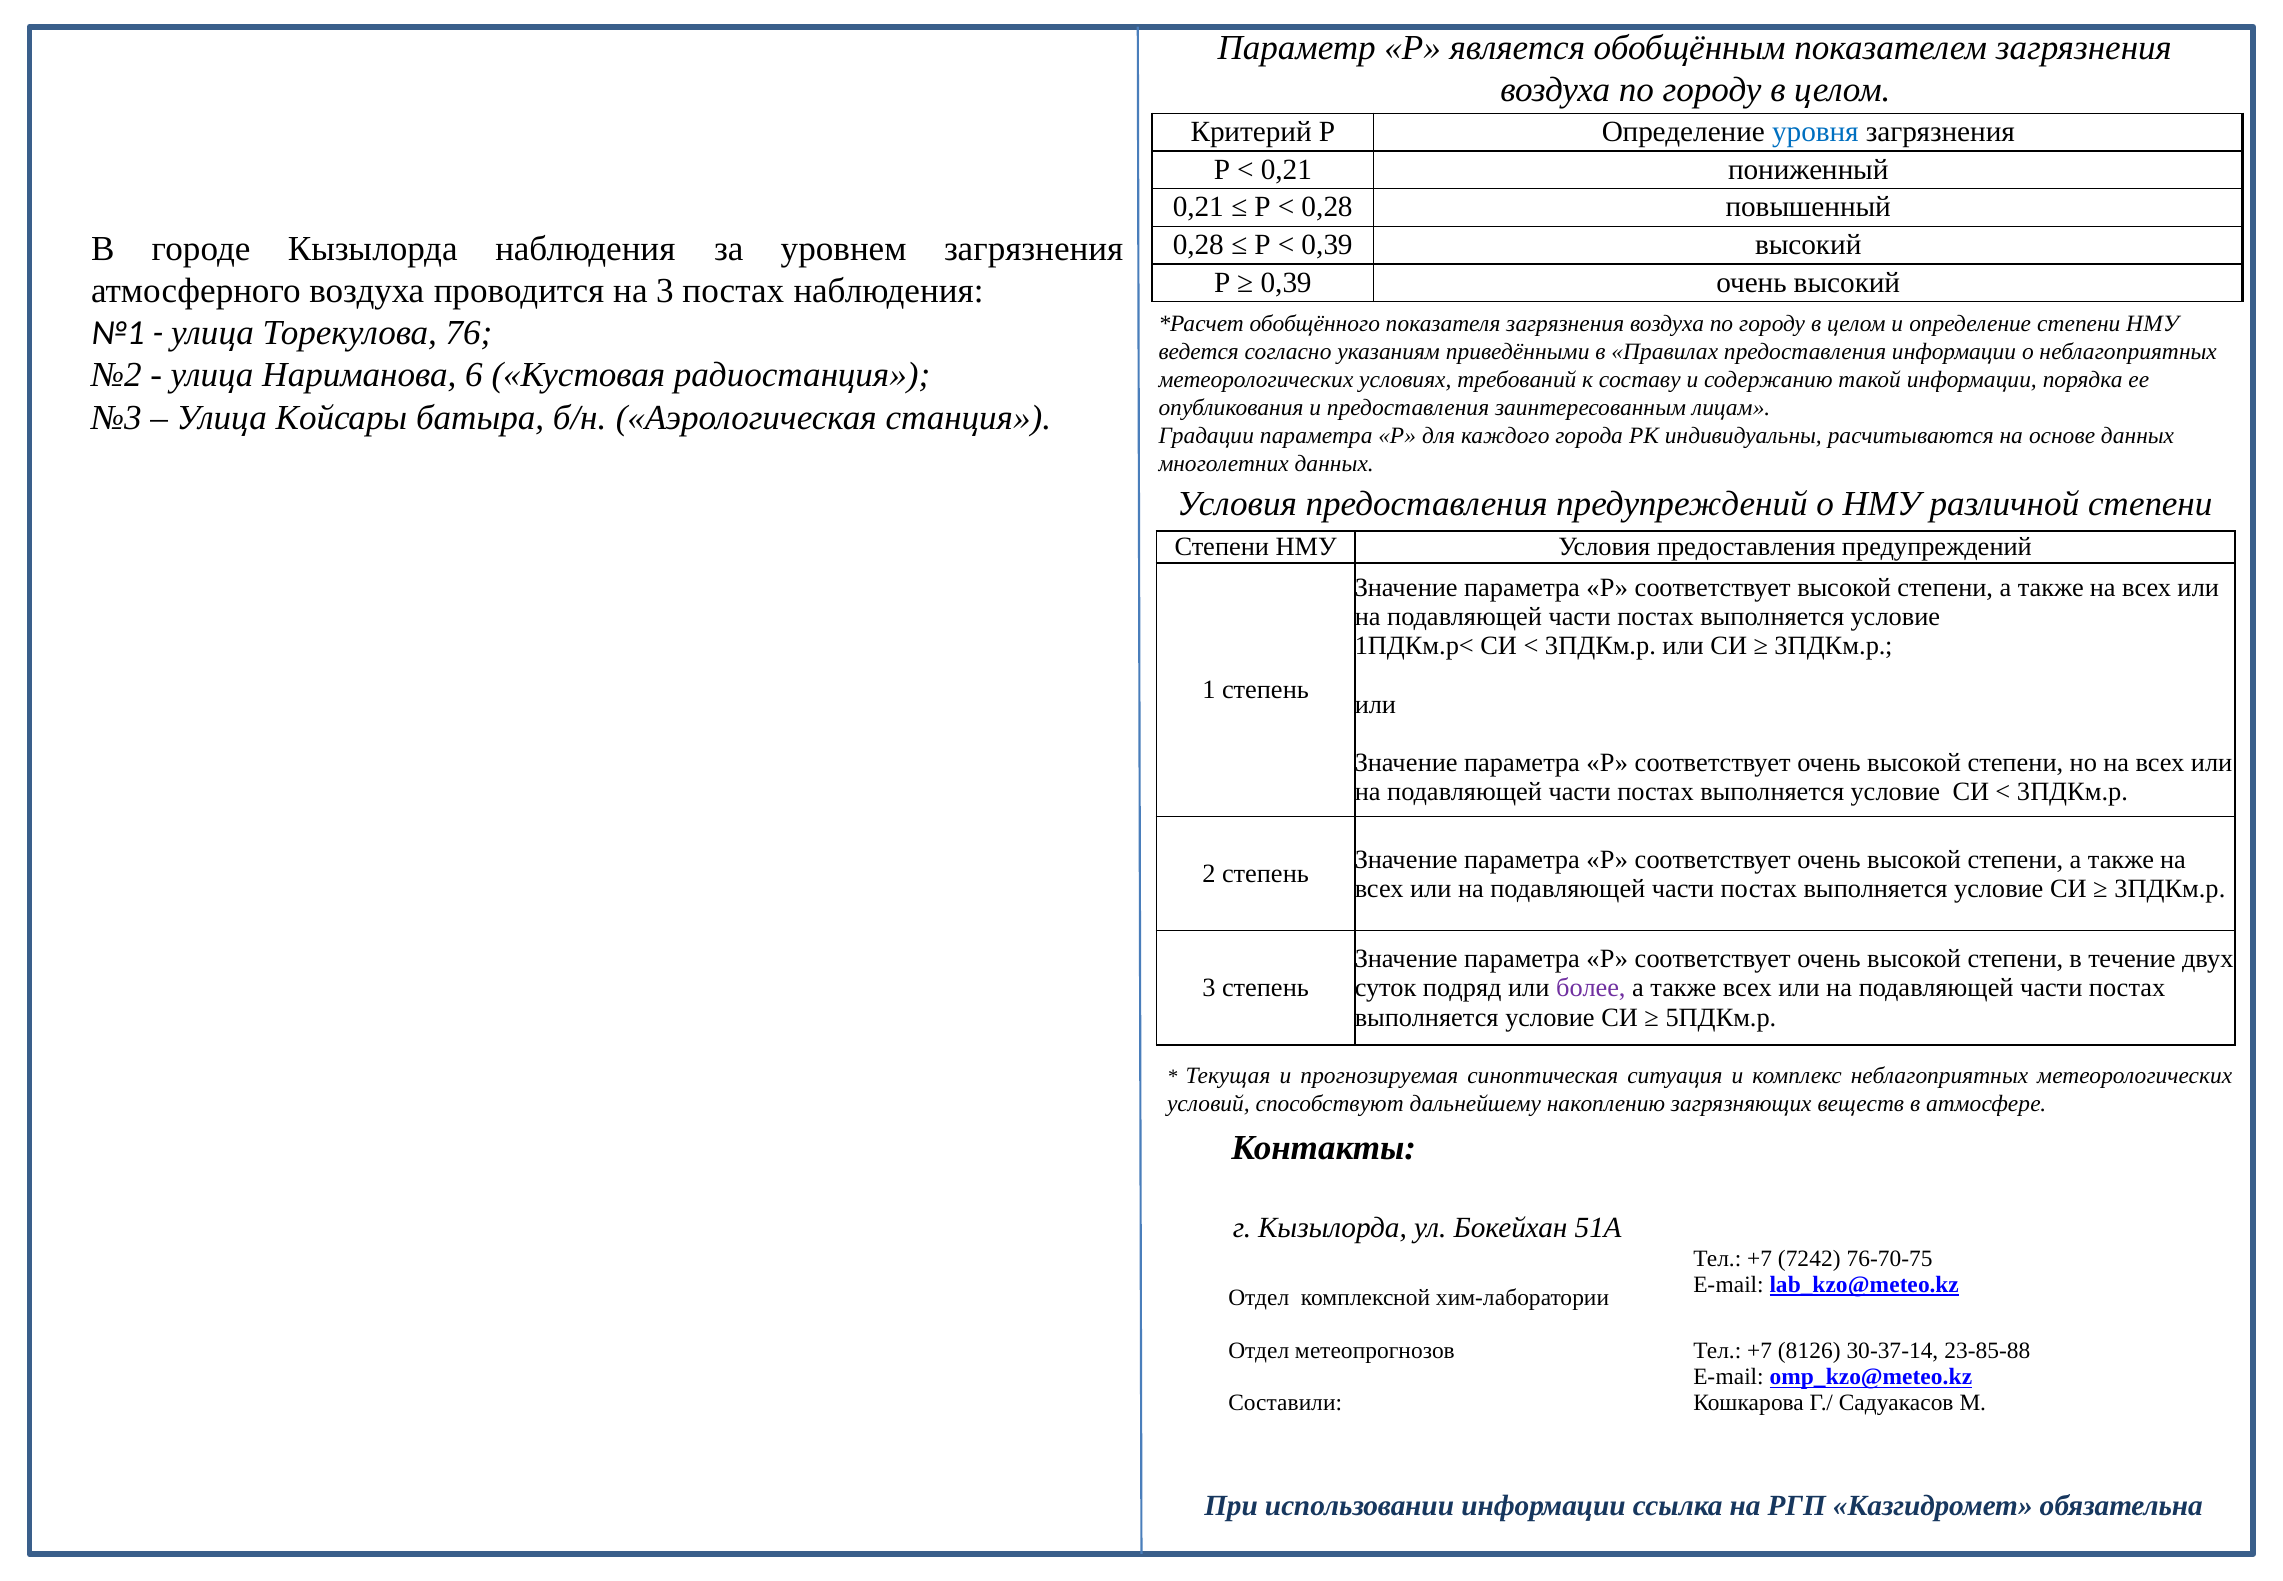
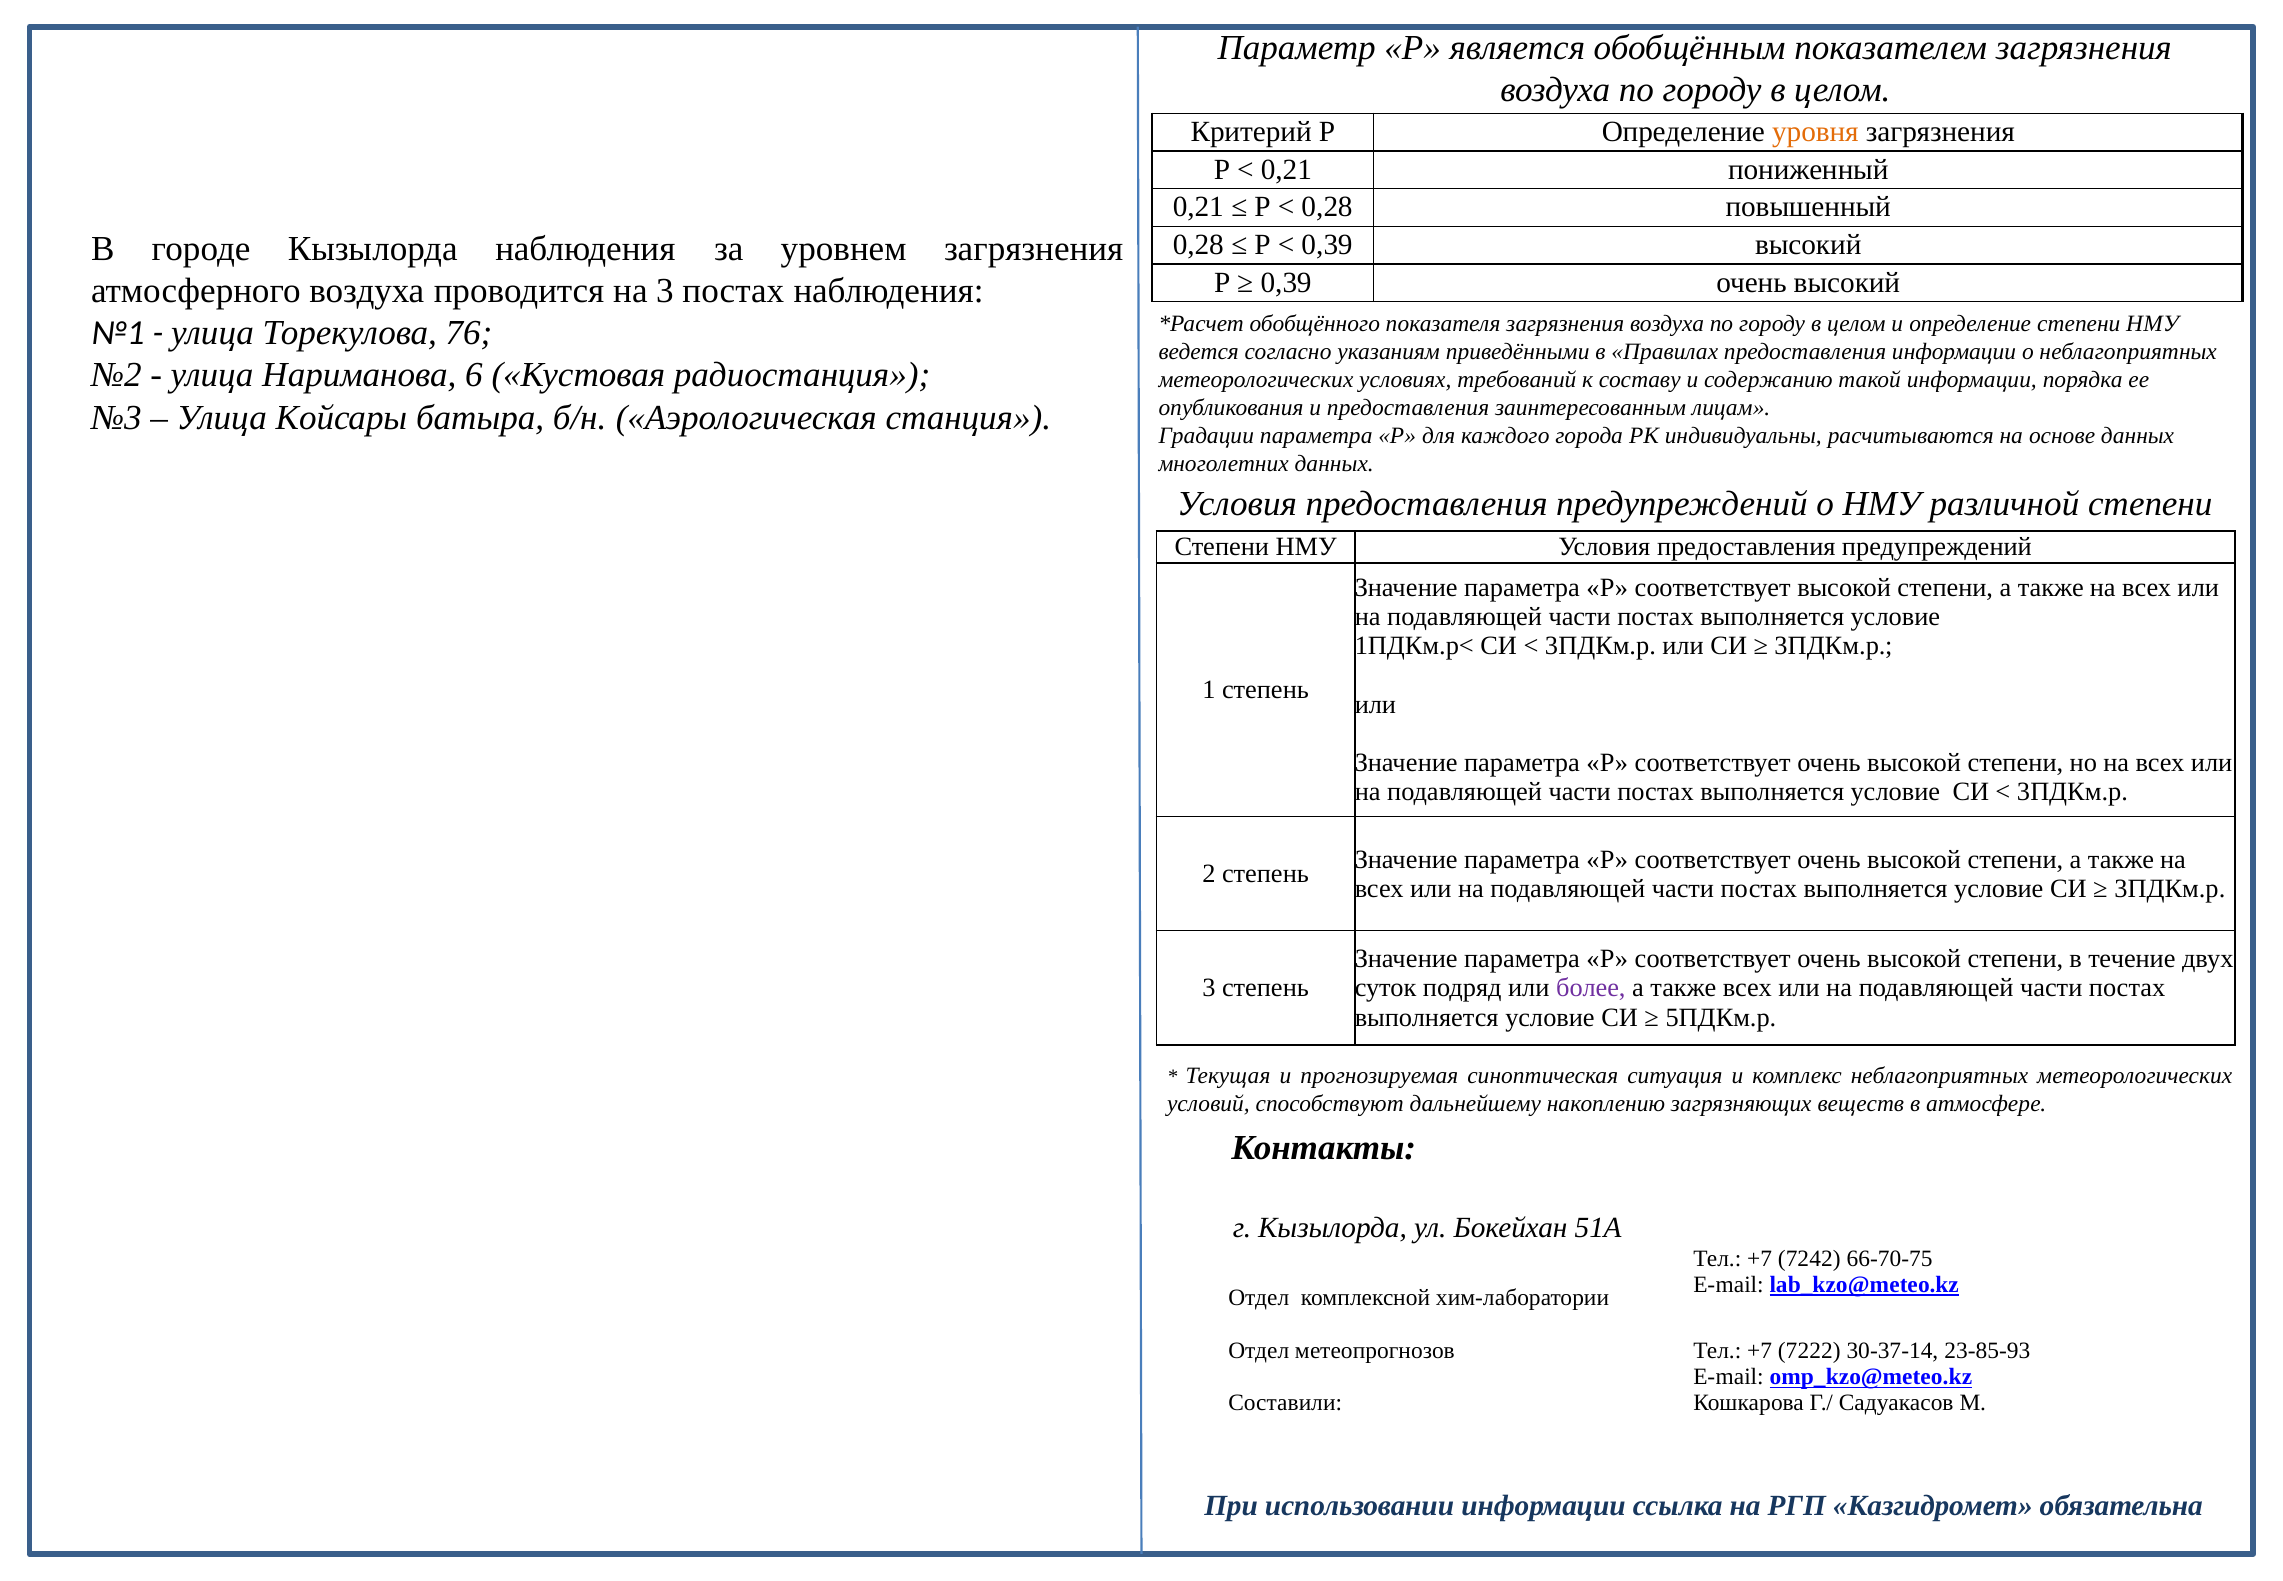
уровня colour: blue -> orange
76-70-75: 76-70-75 -> 66-70-75
8126: 8126 -> 7222
23-85-88: 23-85-88 -> 23-85-93
